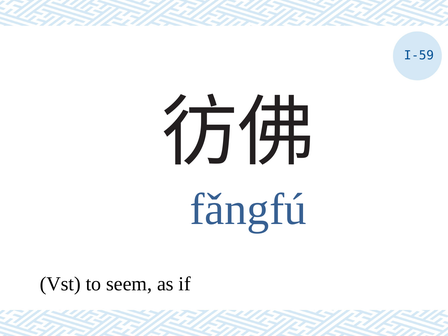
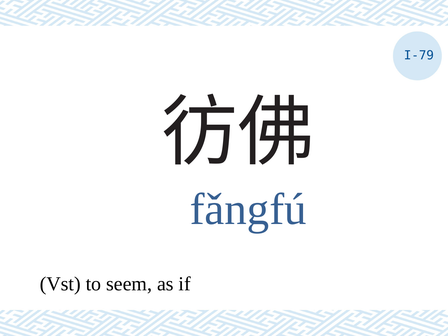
I-59: I-59 -> I-79
